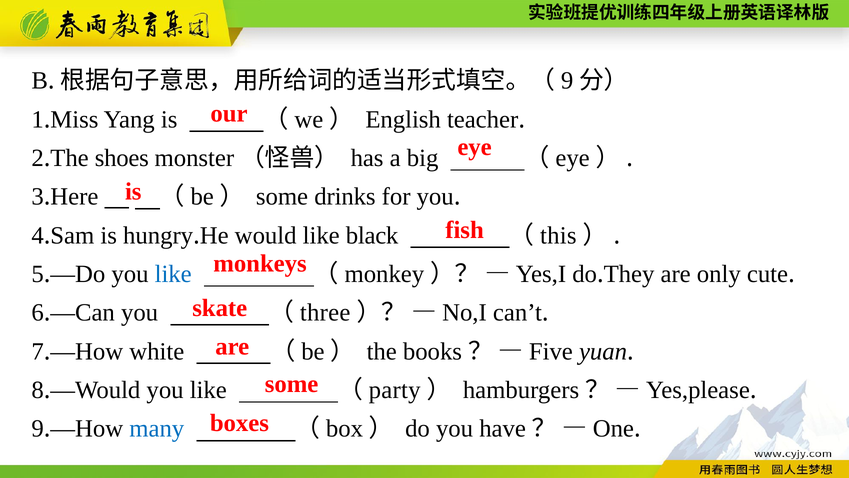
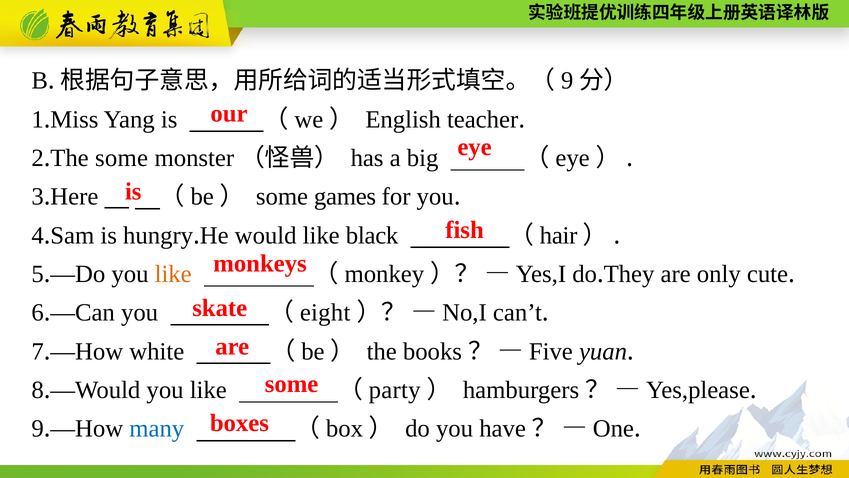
The shoes: shoes -> some
drinks: drinks -> games
this: this -> hair
like at (173, 274) colour: blue -> orange
three: three -> eight
